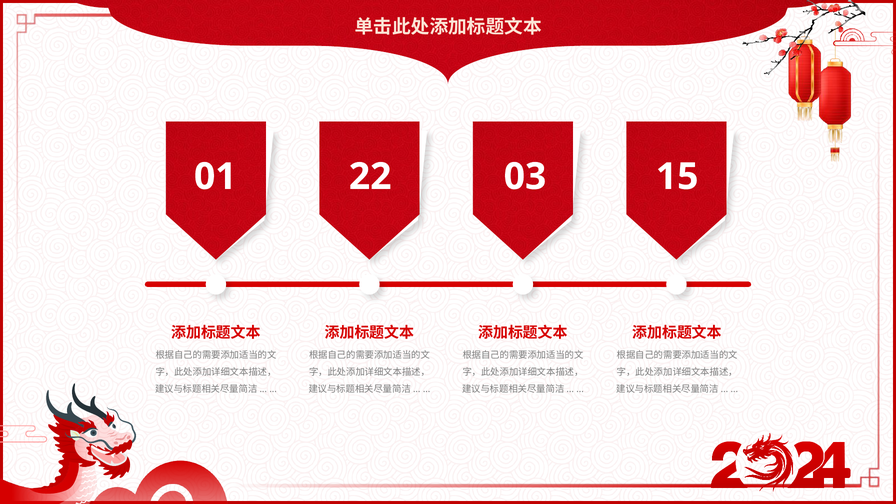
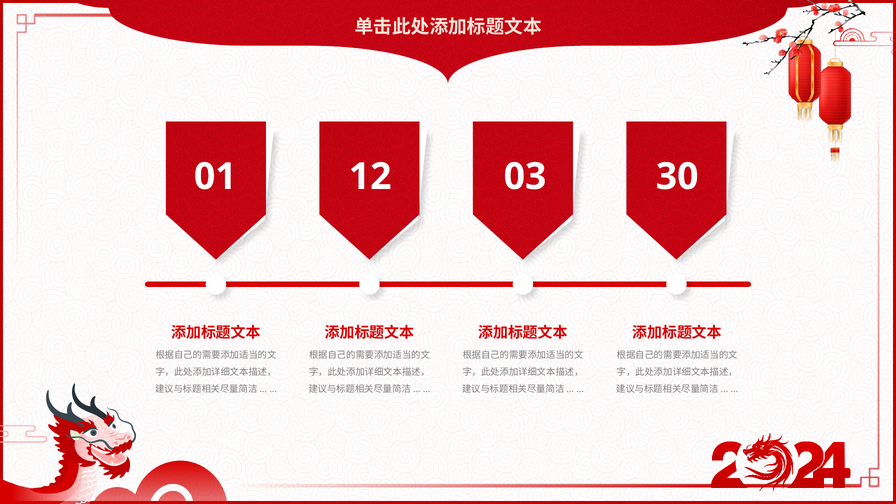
22: 22 -> 12
15: 15 -> 30
